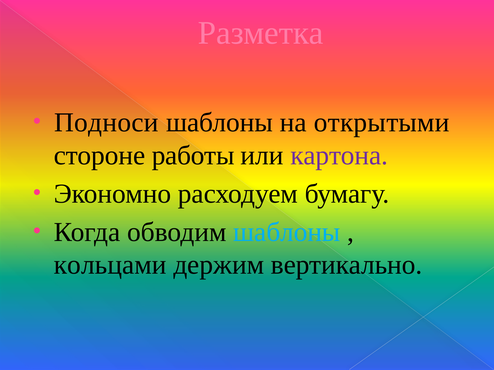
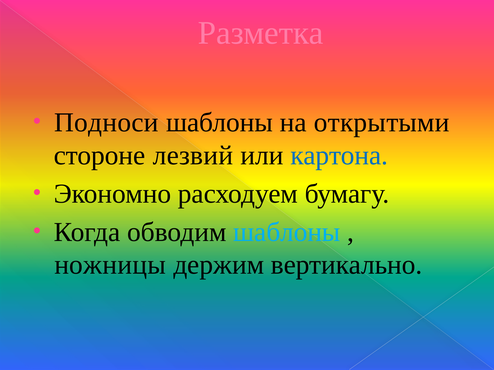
работы: работы -> лезвий
картона colour: purple -> blue
кольцами: кольцами -> ножницы
